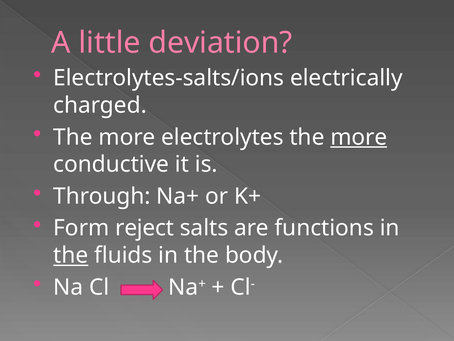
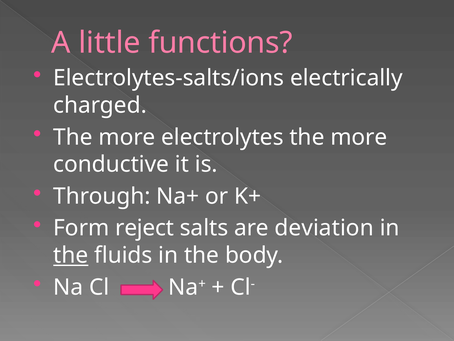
deviation: deviation -> functions
more at (359, 137) underline: present -> none
functions: functions -> deviation
